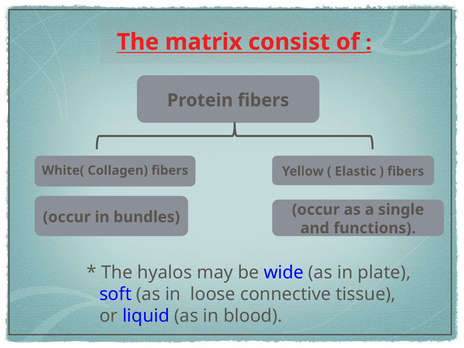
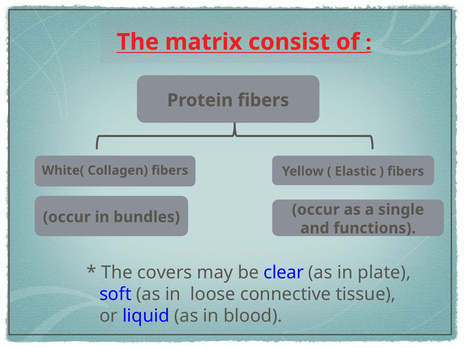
hyalos: hyalos -> covers
wide: wide -> clear
